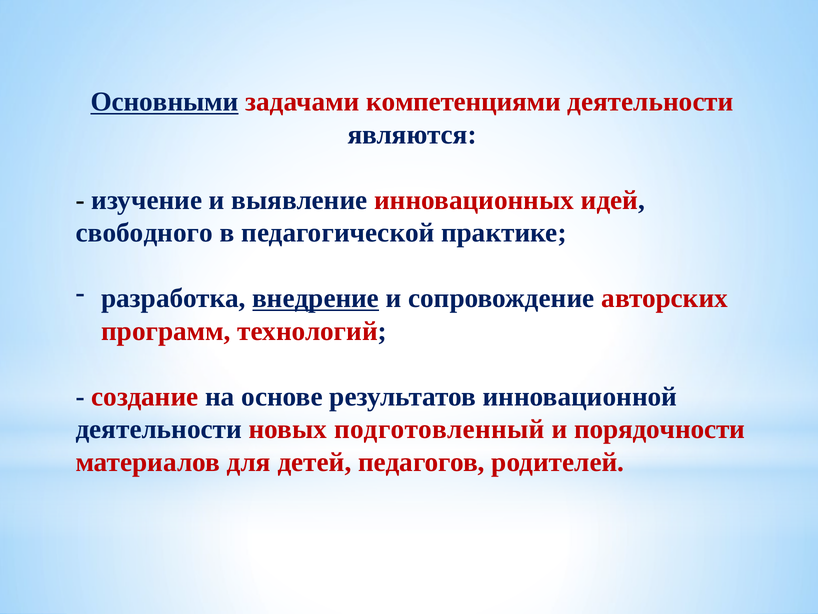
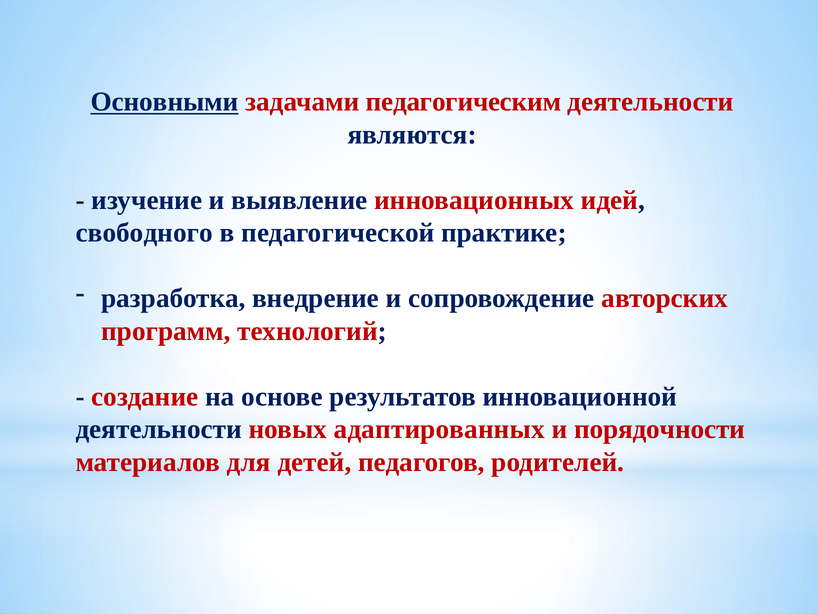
компетенциями: компетенциями -> педагогическим
внедрение underline: present -> none
подготовленный: подготовленный -> адаптированных
